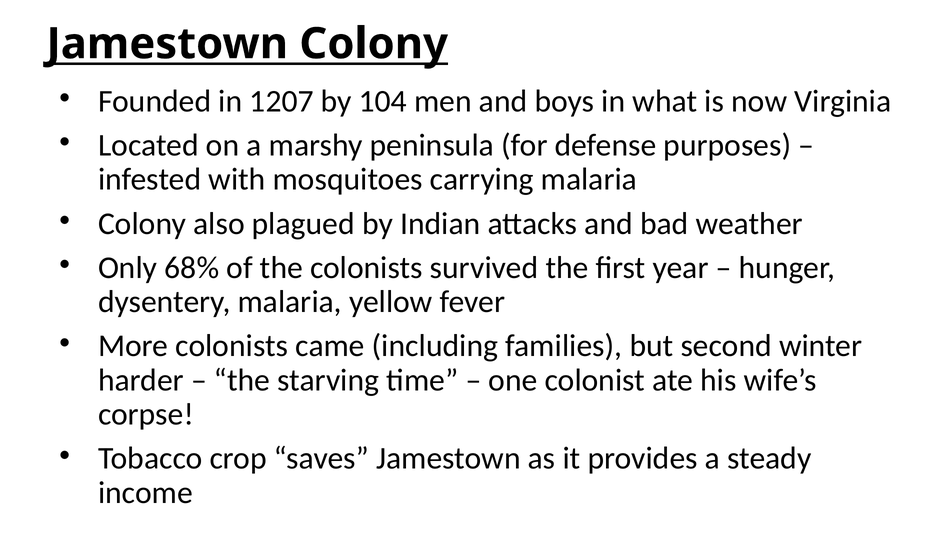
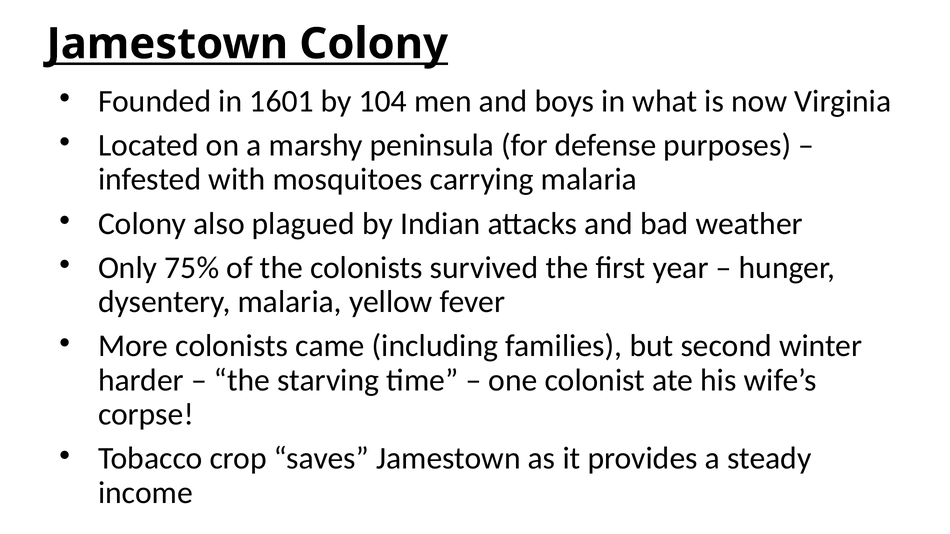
1207: 1207 -> 1601
68%: 68% -> 75%
